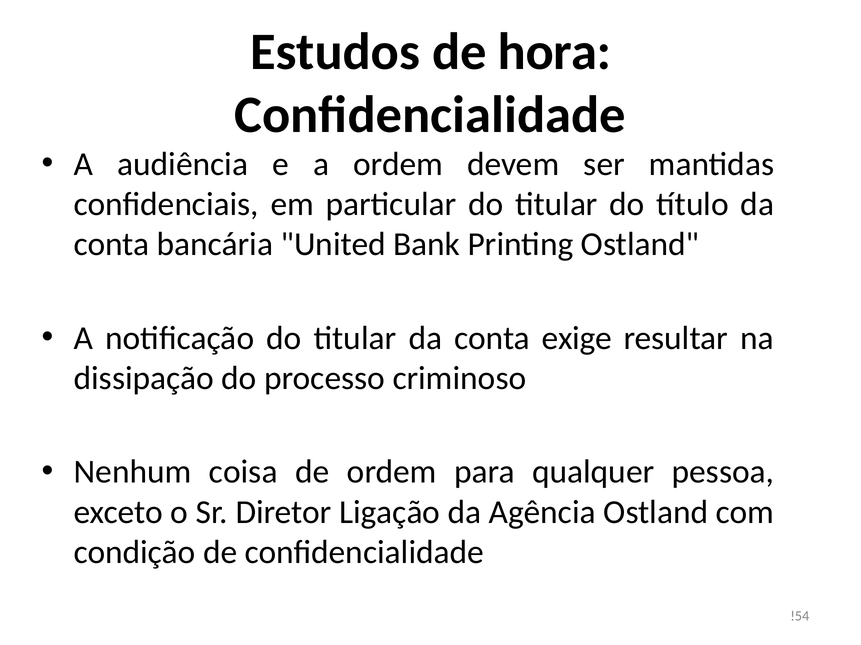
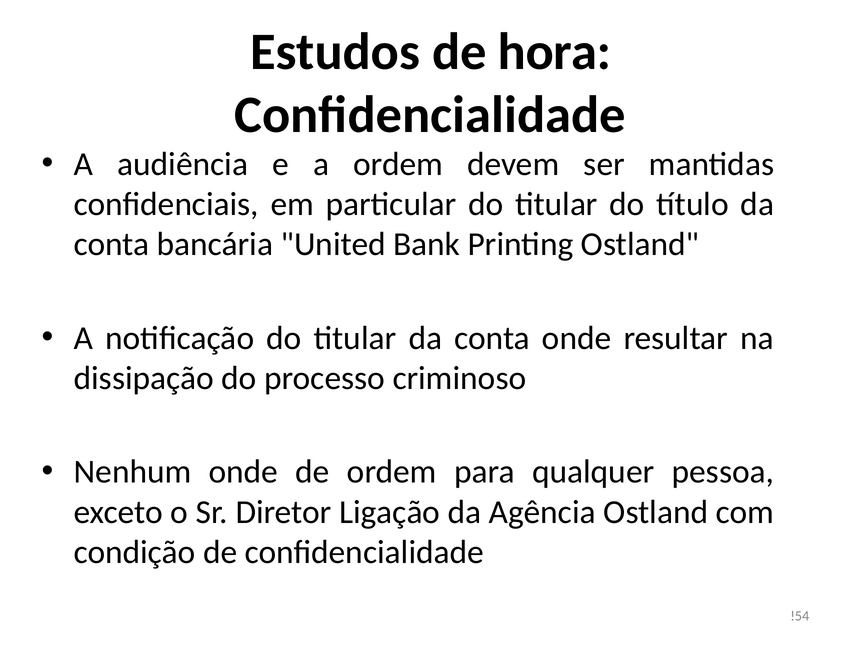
conta exige: exige -> onde
Nenhum coisa: coisa -> onde
